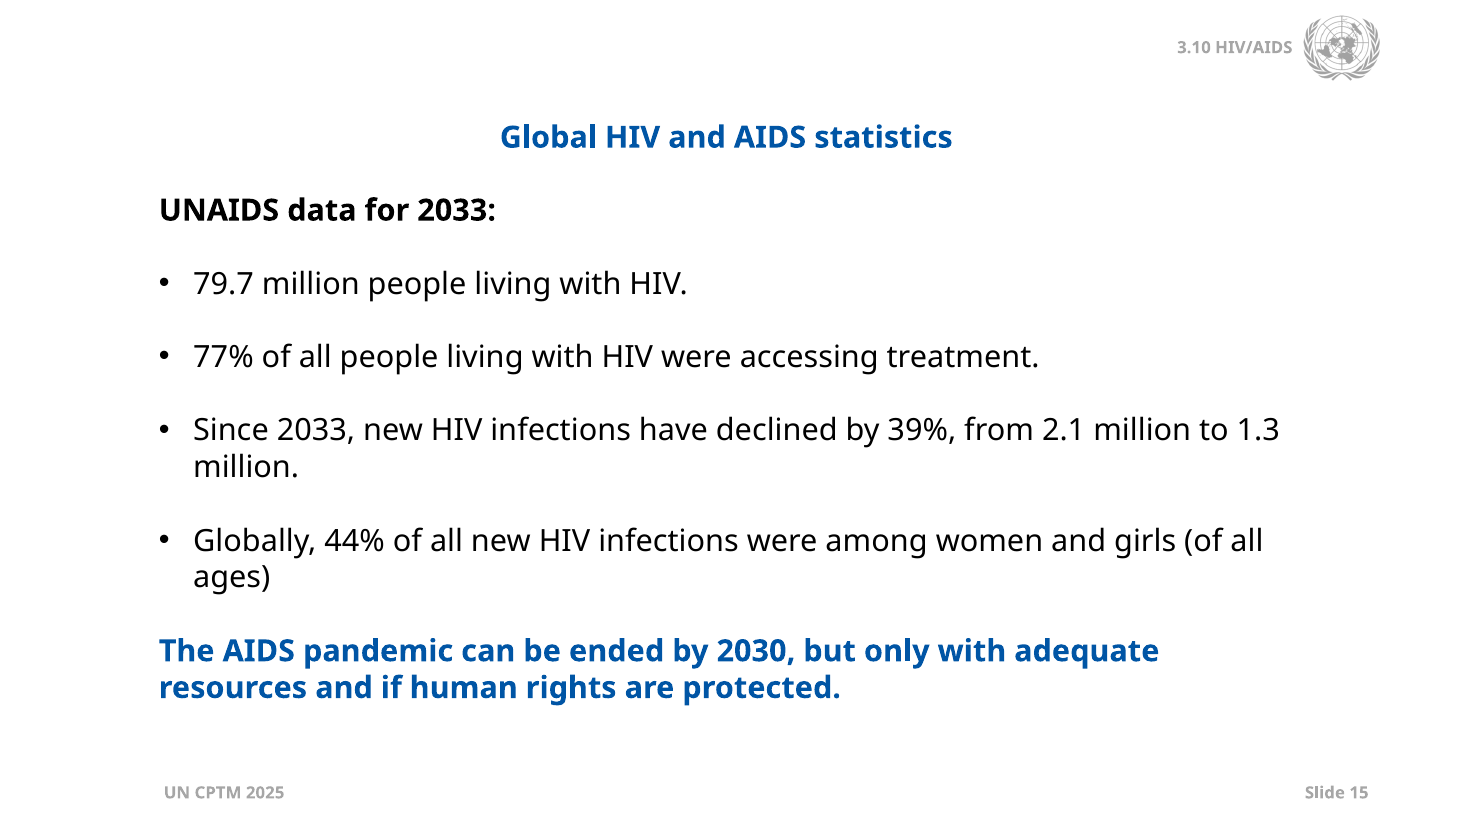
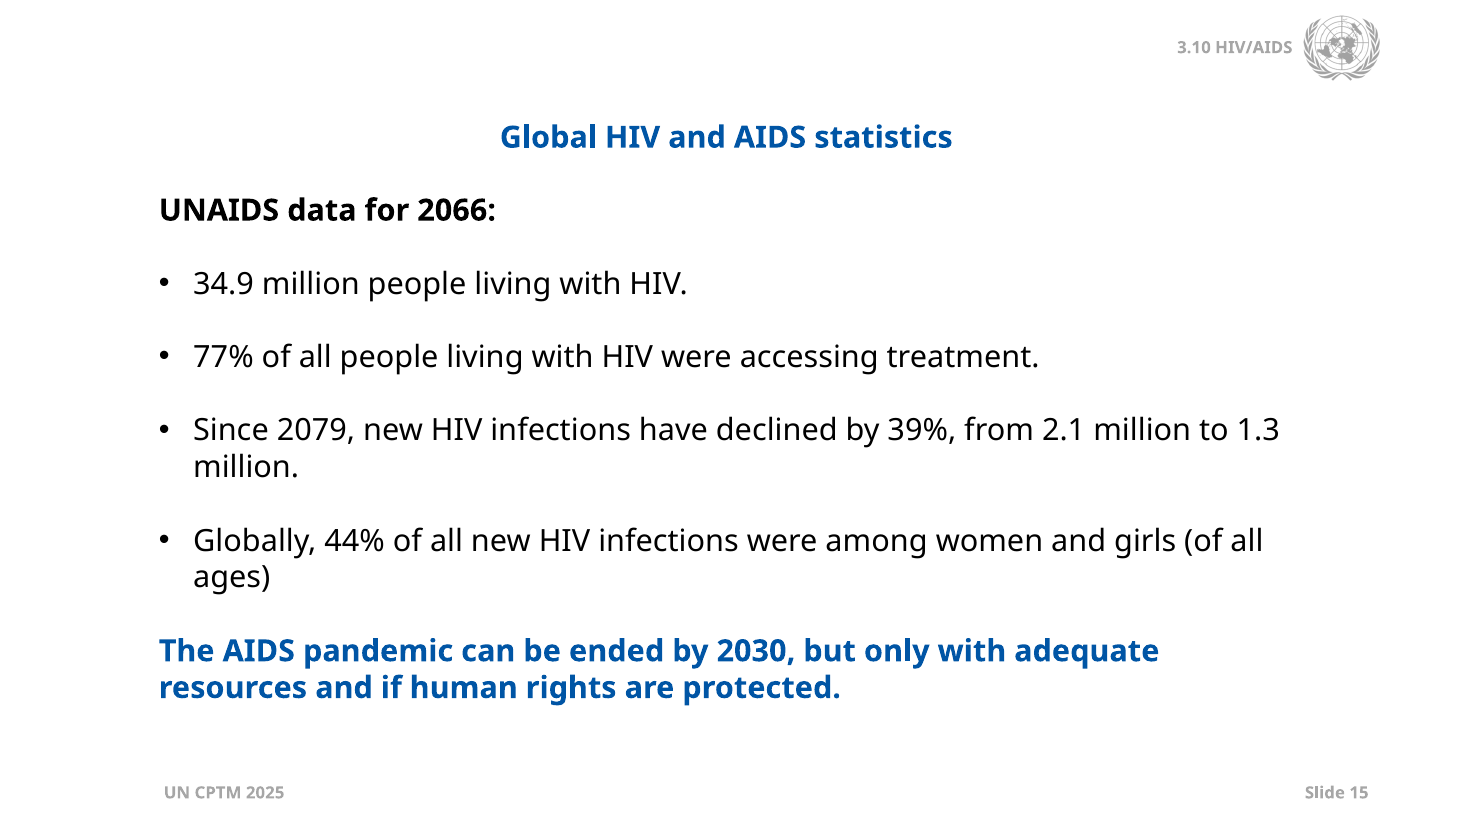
for 2033: 2033 -> 2066
79.7: 79.7 -> 34.9
Since 2033: 2033 -> 2079
